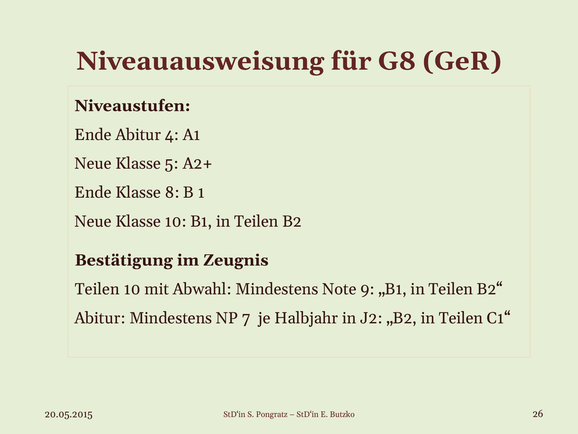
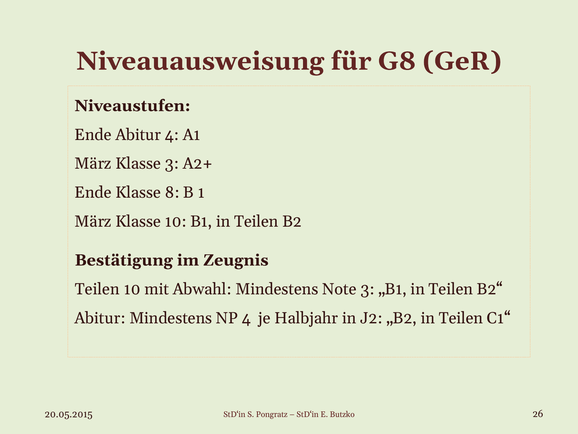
Neue at (93, 164): Neue -> März
Klasse 5: 5 -> 3
Neue at (93, 221): Neue -> März
Note 9: 9 -> 3
NP 7: 7 -> 4
